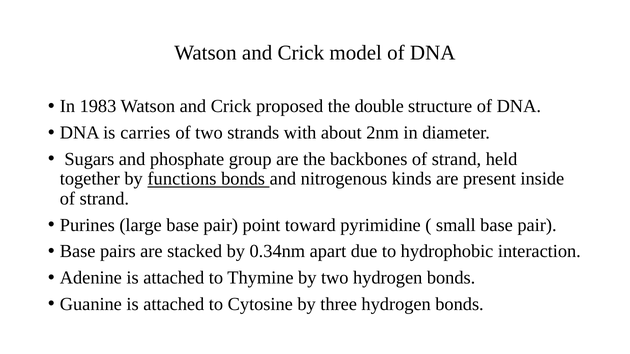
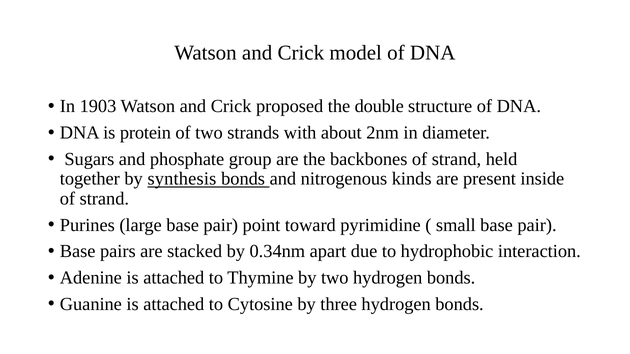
1983: 1983 -> 1903
carries: carries -> protein
functions: functions -> synthesis
